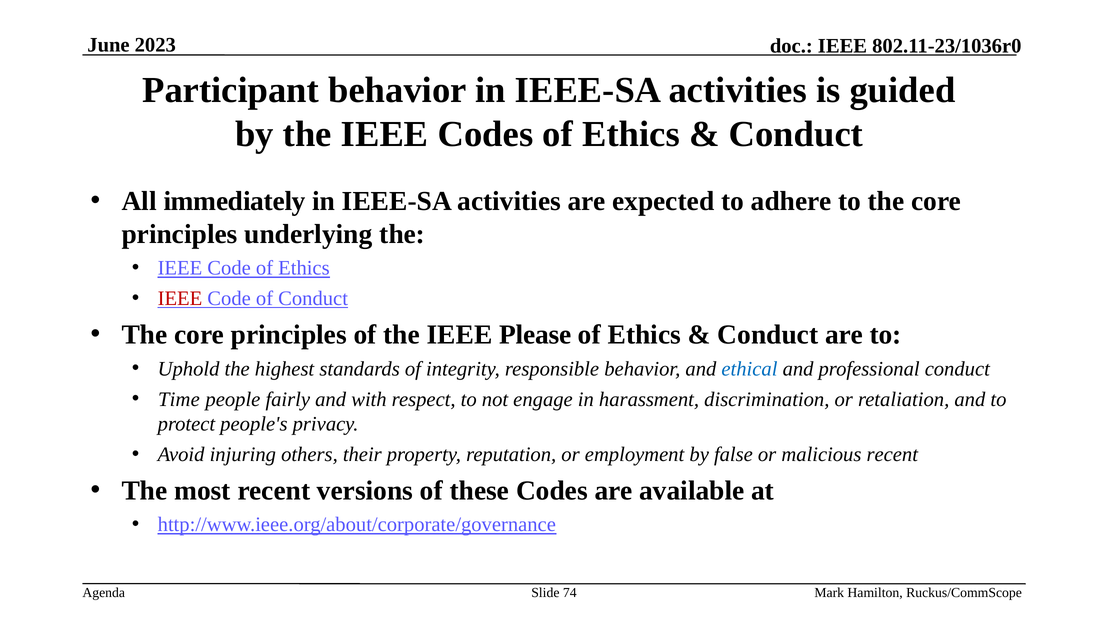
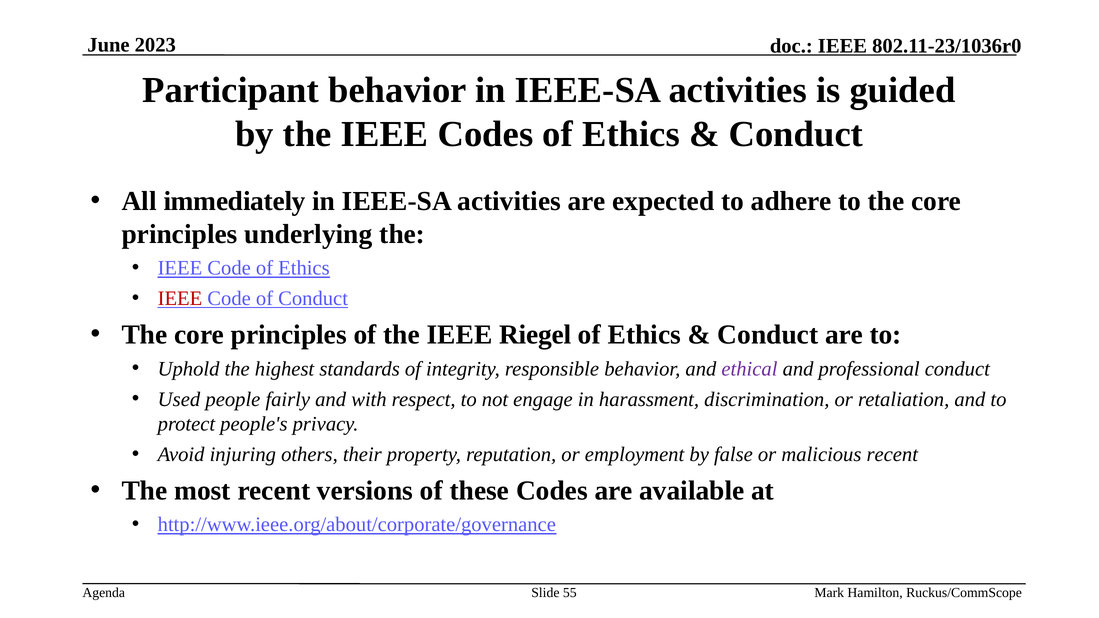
Please: Please -> Riegel
ethical colour: blue -> purple
Time: Time -> Used
74: 74 -> 55
